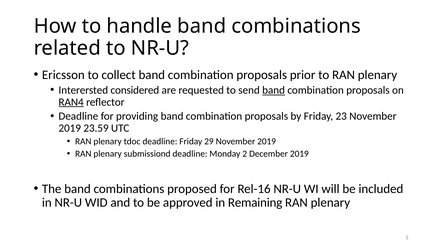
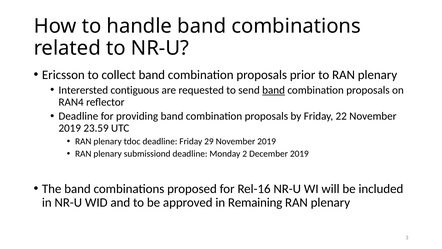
considered: considered -> contiguous
RAN4 underline: present -> none
23: 23 -> 22
